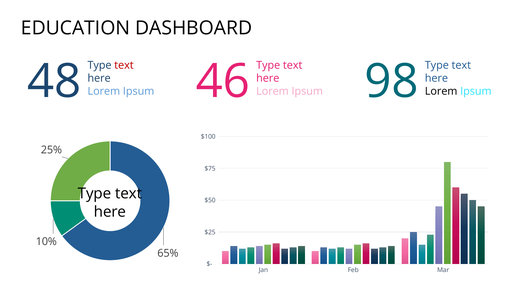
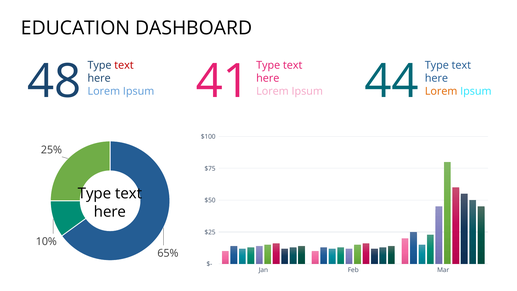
46: 46 -> 41
98: 98 -> 44
Lorem at (441, 91) colour: black -> orange
